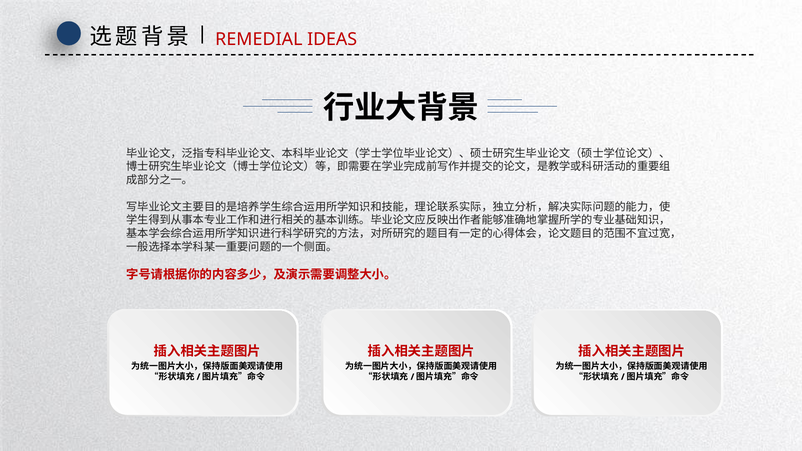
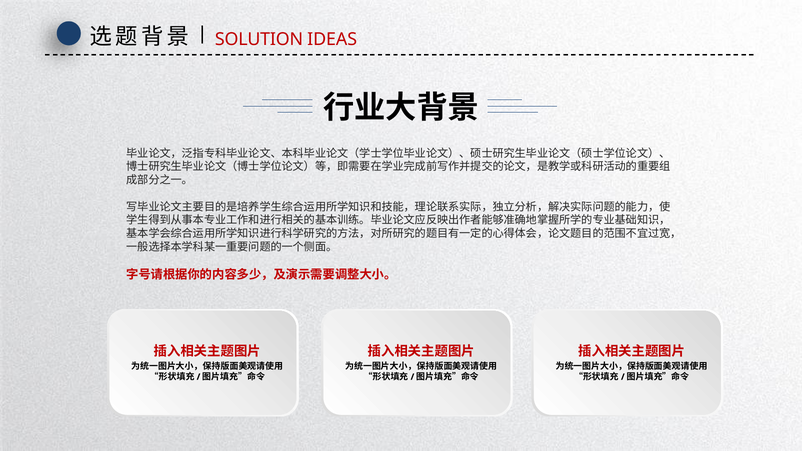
REMEDIAL: REMEDIAL -> SOLUTION
